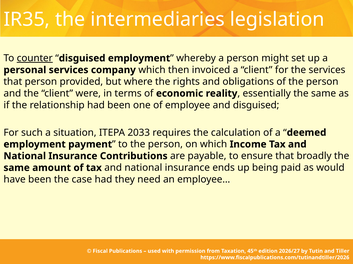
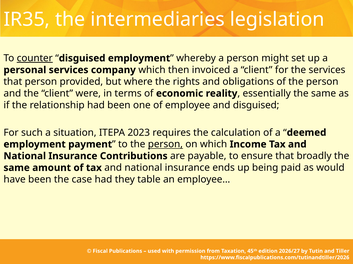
2033: 2033 -> 2023
person at (165, 145) underline: none -> present
need: need -> table
